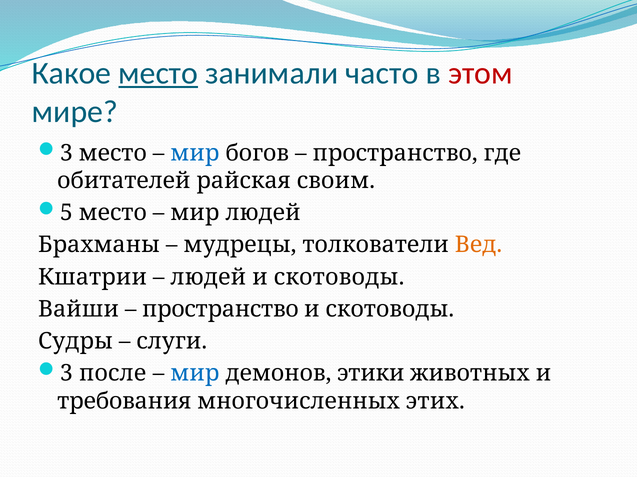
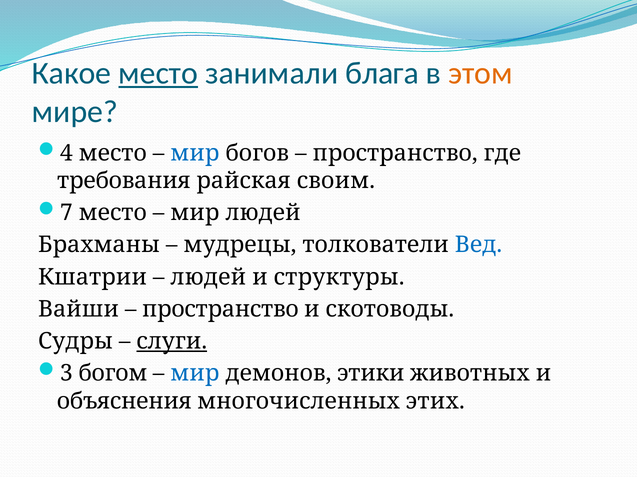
часто: часто -> блага
этом colour: red -> orange
3 at (66, 153): 3 -> 4
обитателей: обитателей -> требования
5: 5 -> 7
Вед colour: orange -> blue
скотоводы at (339, 277): скотоводы -> структуры
слуги underline: none -> present
после: после -> богом
требования: требования -> объяснения
